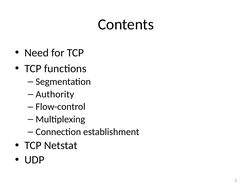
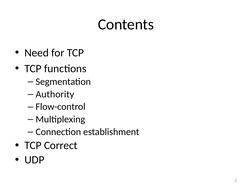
Netstat: Netstat -> Correct
